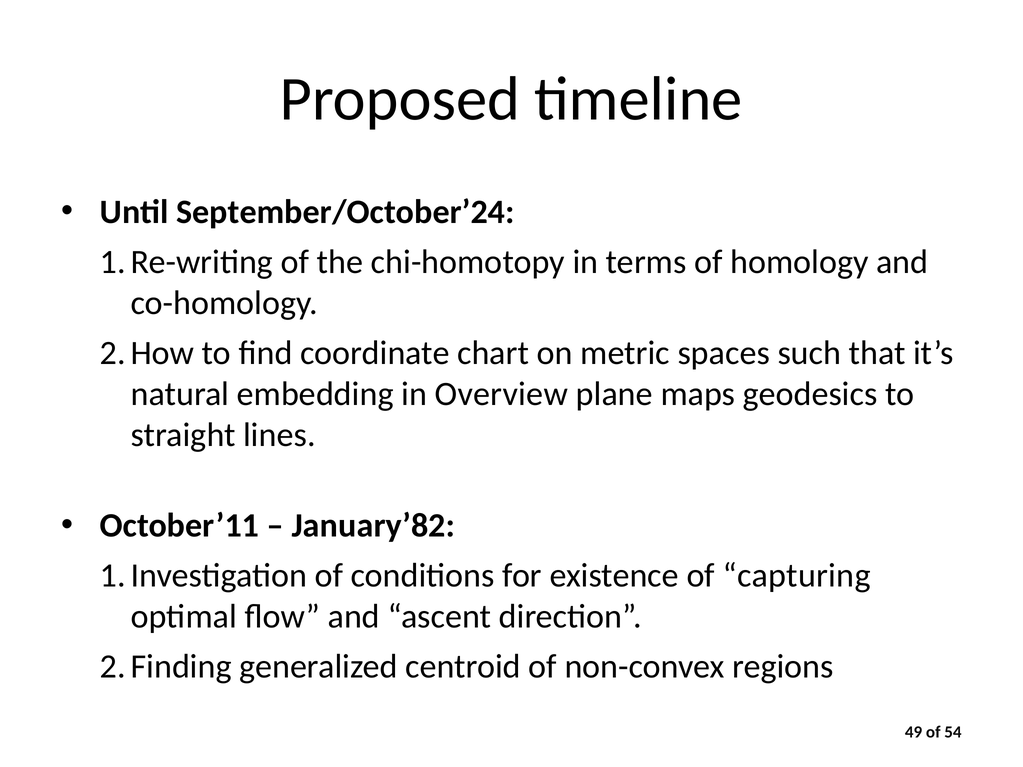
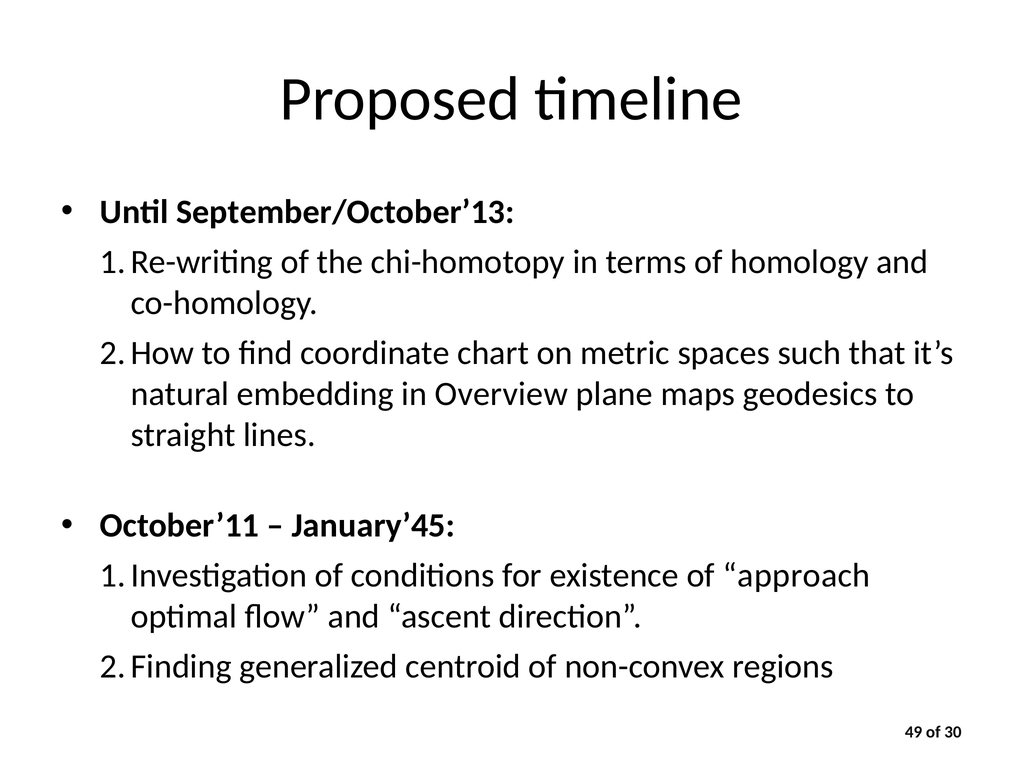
September/October’24: September/October’24 -> September/October’13
January’82: January’82 -> January’45
capturing: capturing -> approach
54: 54 -> 30
